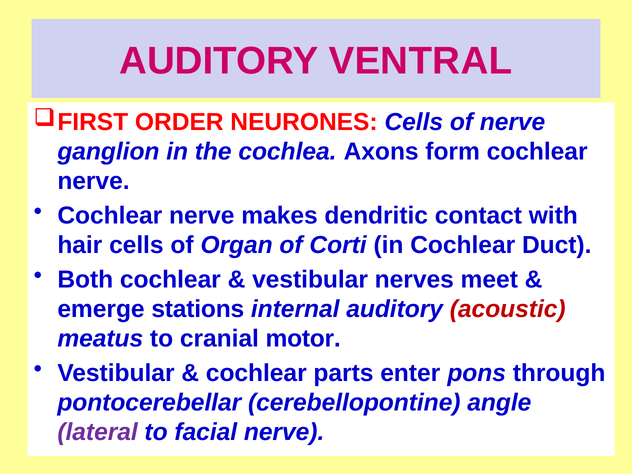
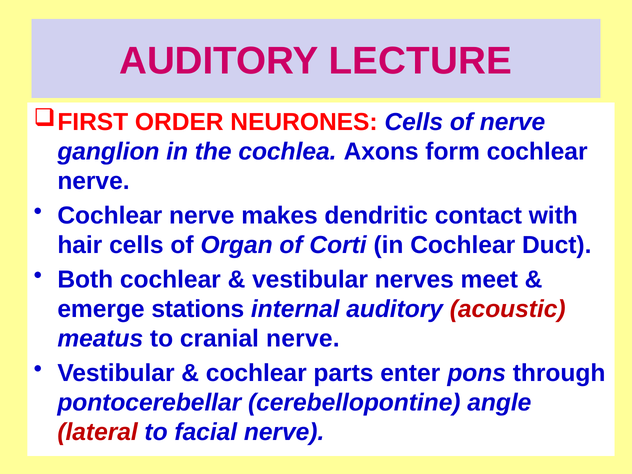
VENTRAL: VENTRAL -> LECTURE
cranial motor: motor -> nerve
lateral colour: purple -> red
